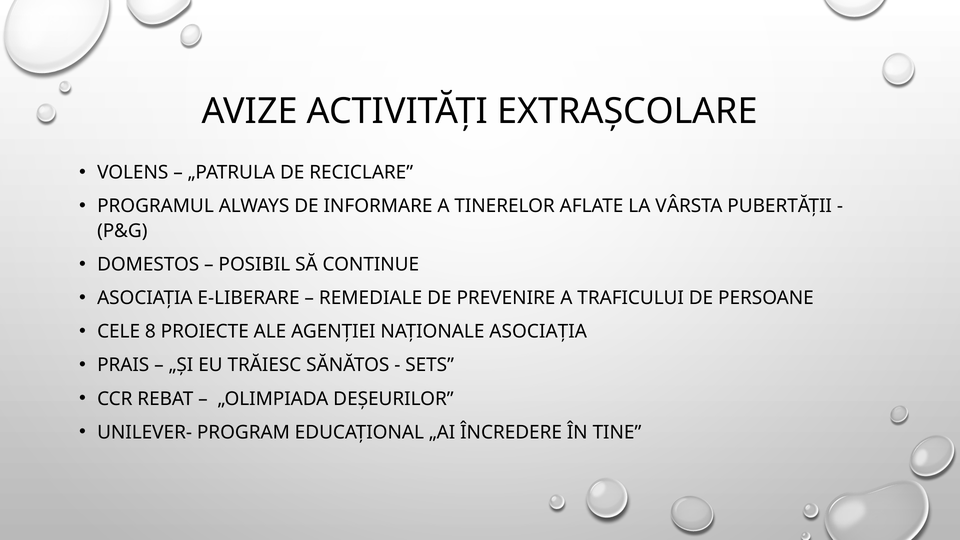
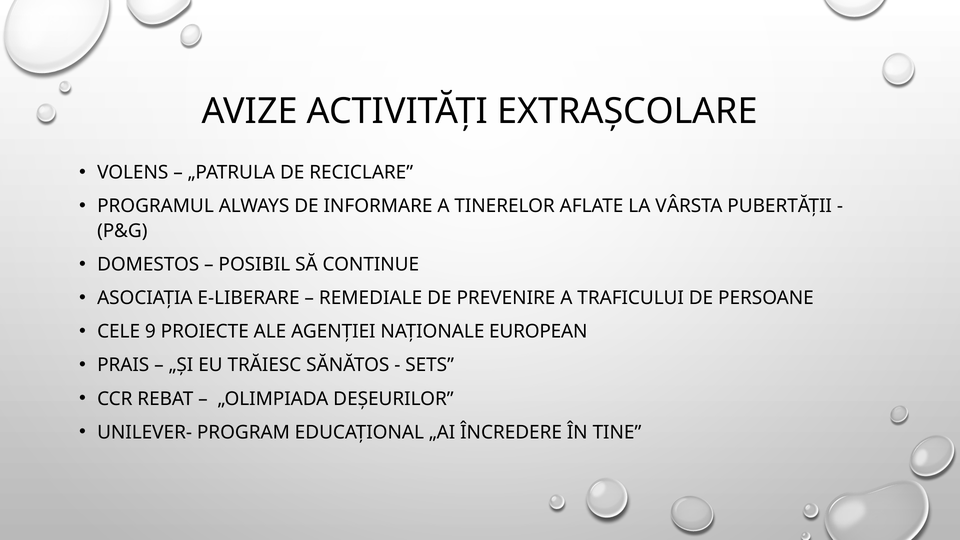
8: 8 -> 9
NAȚIONALE ASOCIAȚIA: ASOCIAȚIA -> EUROPEAN
